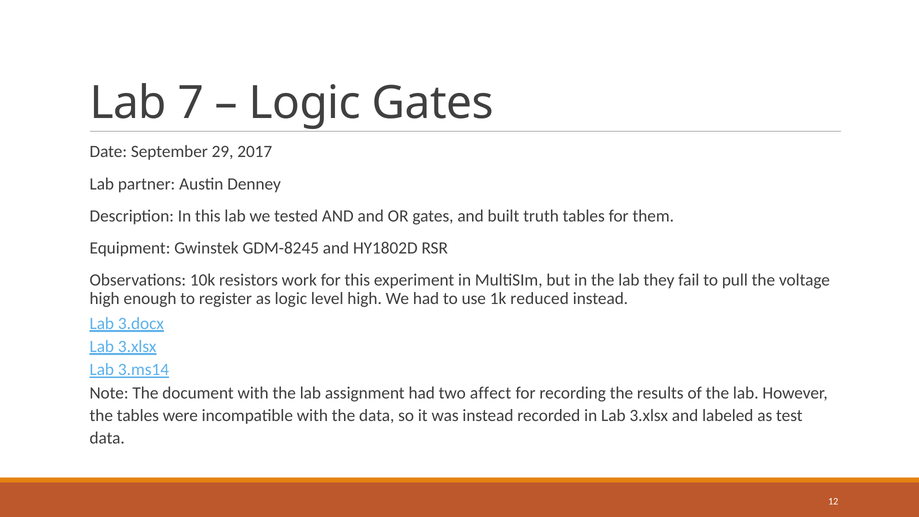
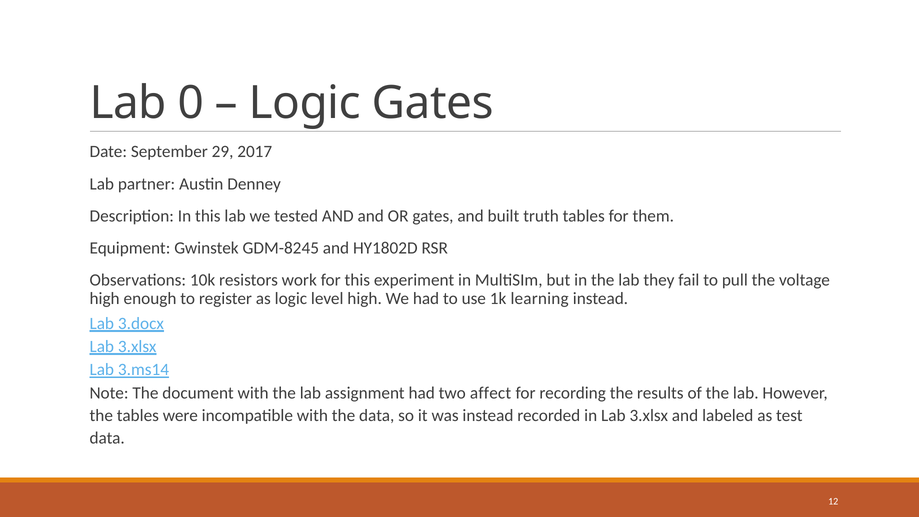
7: 7 -> 0
reduced: reduced -> learning
